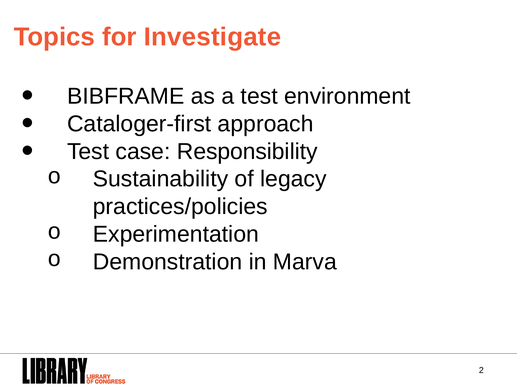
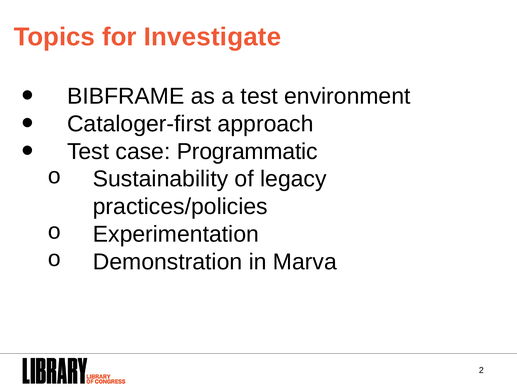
Responsibility: Responsibility -> Programmatic
